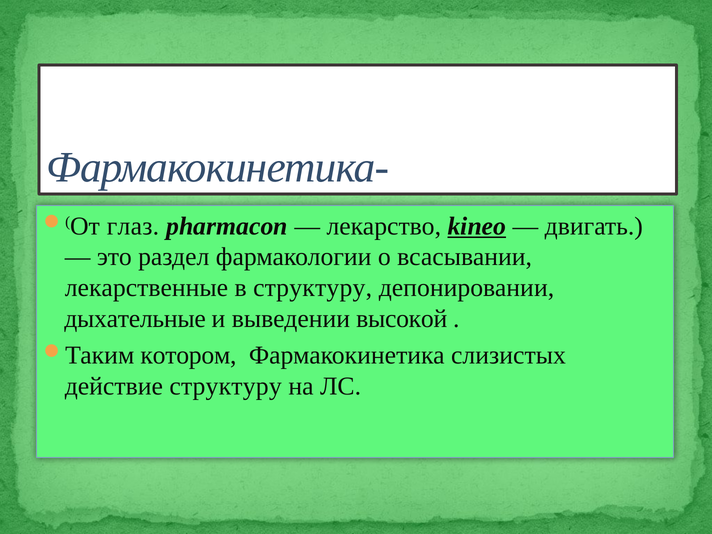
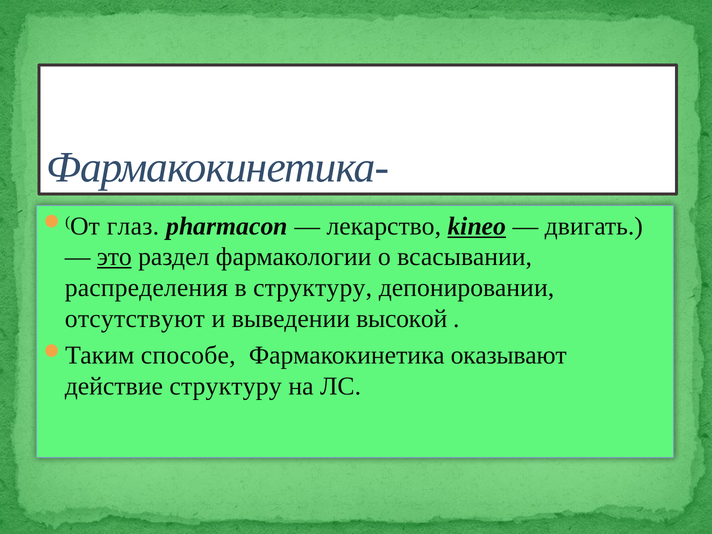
это underline: none -> present
лекарственные: лекарственные -> распределения
дыхательные: дыхательные -> отсутствуют
котором: котором -> способе
слизистых: слизистых -> оказывают
